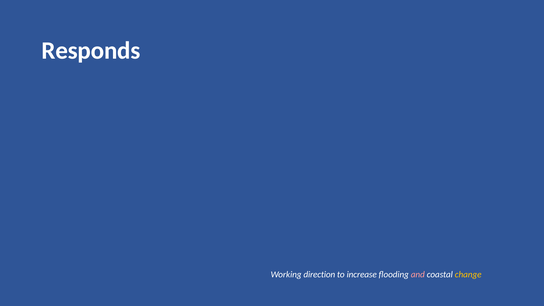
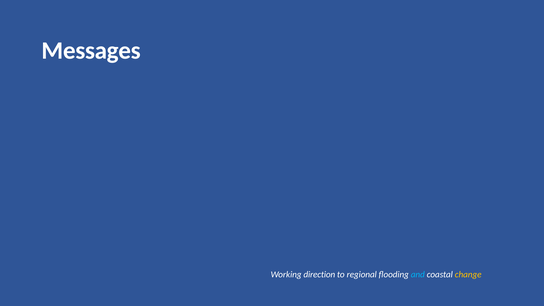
Responds: Responds -> Messages
increase: increase -> regional
and colour: pink -> light blue
